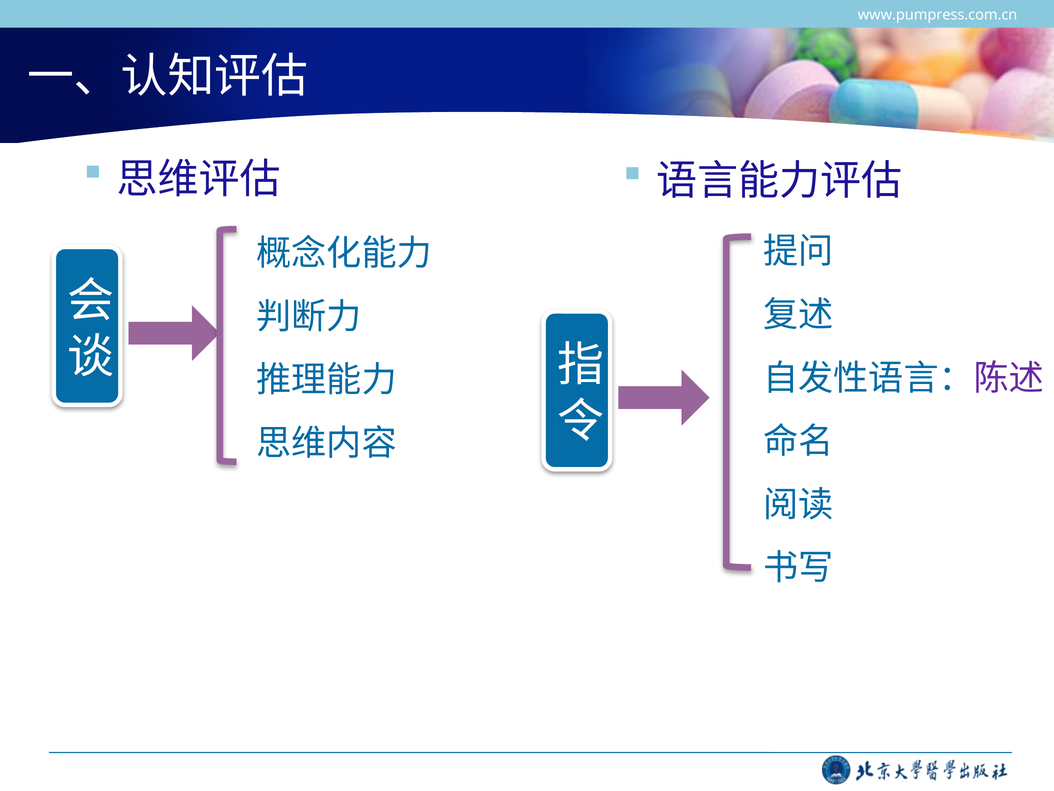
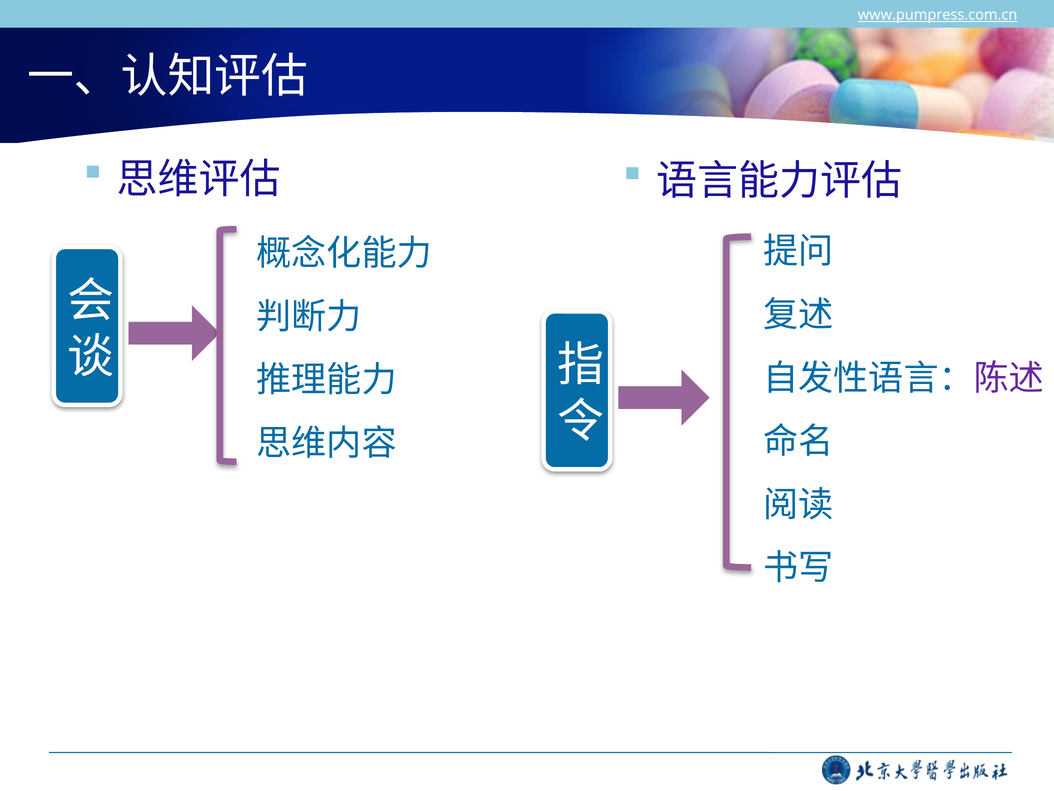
www.pumpress.com.cn underline: none -> present
